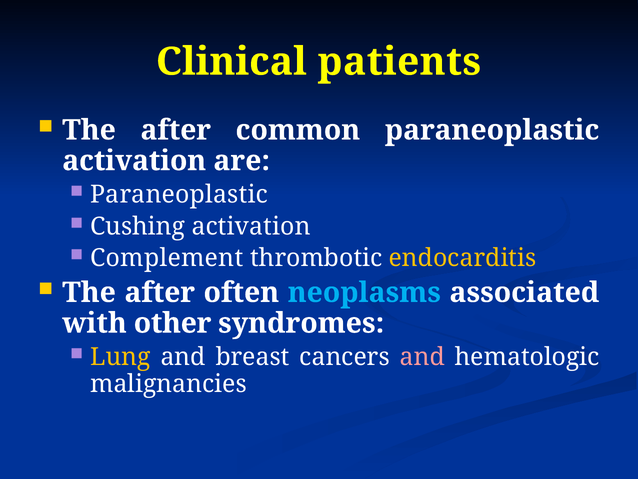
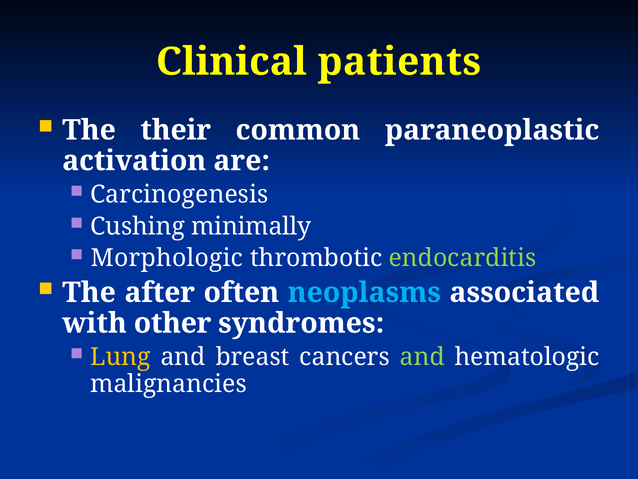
after at (176, 130): after -> their
Paraneoplastic at (179, 194): Paraneoplastic -> Carcinogenesis
Cushing activation: activation -> minimally
Complement: Complement -> Morphologic
endocarditis colour: yellow -> light green
and at (422, 357) colour: pink -> light green
